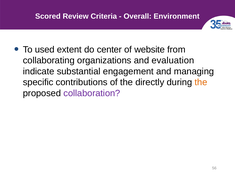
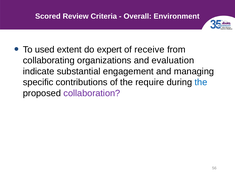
center: center -> expert
website: website -> receive
directly: directly -> require
the at (201, 82) colour: orange -> blue
